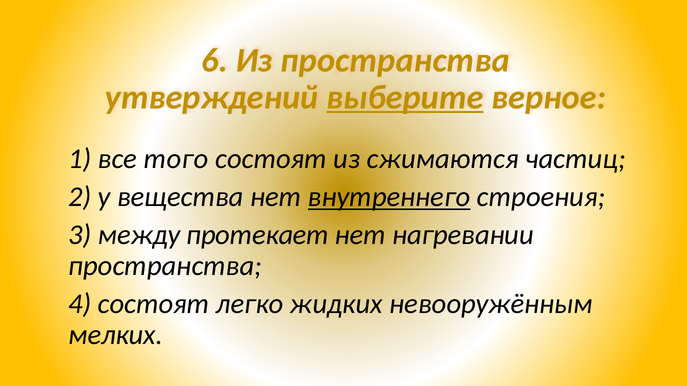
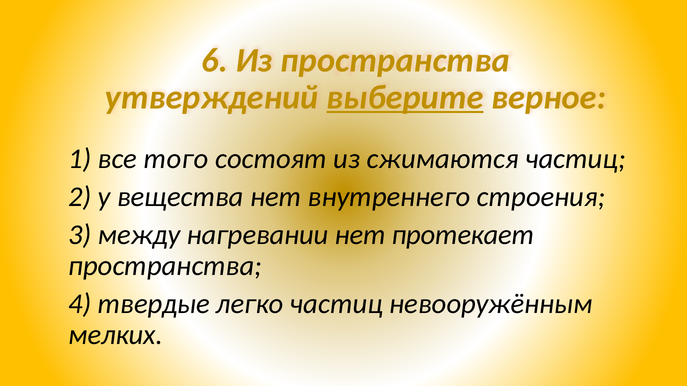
внутреннего underline: present -> none
протекает: протекает -> нагревании
нагревании: нагревании -> протекает
4 состоят: состоят -> твердые
легко жидких: жидких -> частиц
